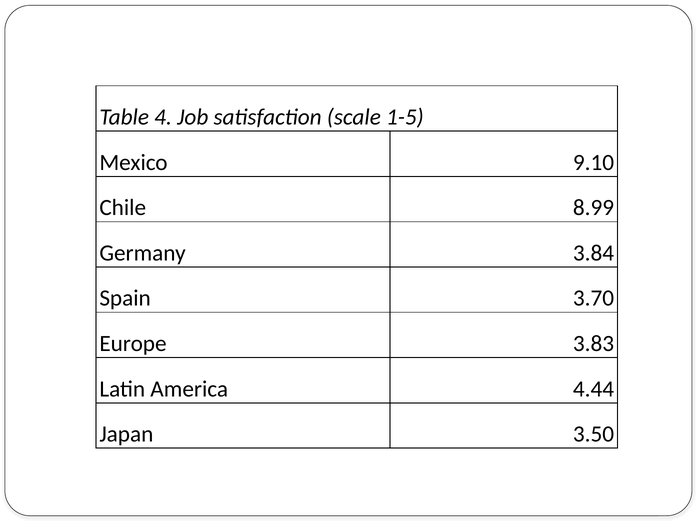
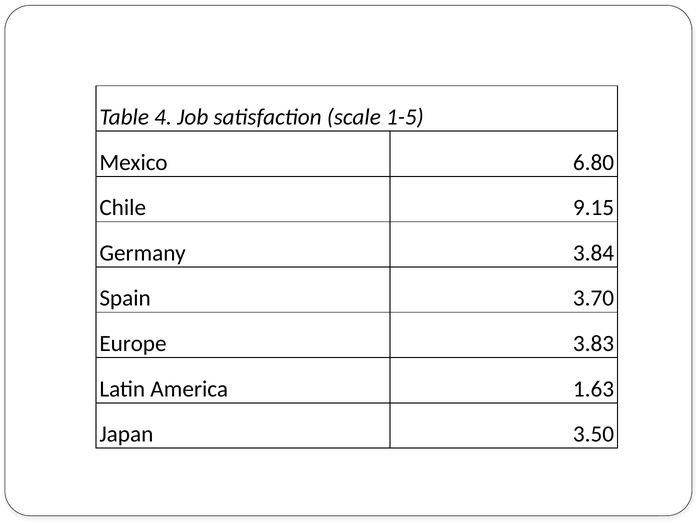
9.10: 9.10 -> 6.80
8.99: 8.99 -> 9.15
4.44: 4.44 -> 1.63
